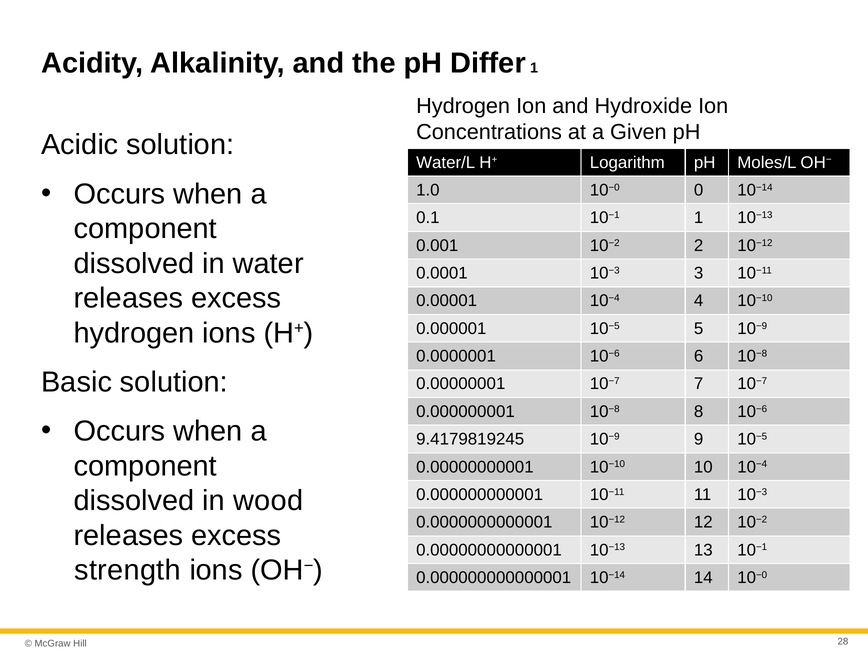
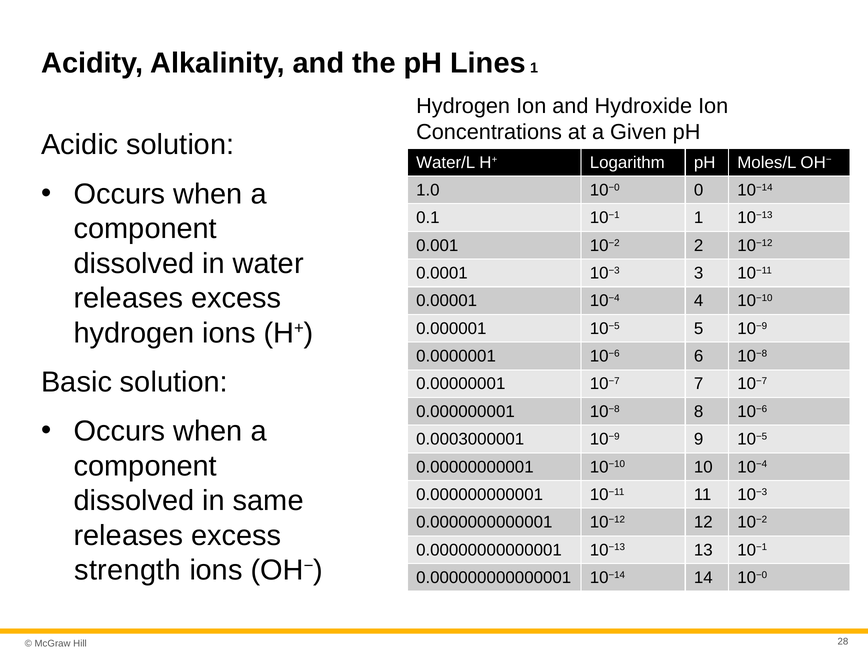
Differ: Differ -> Lines
9.4179819245: 9.4179819245 -> 0.0003000001
wood: wood -> same
